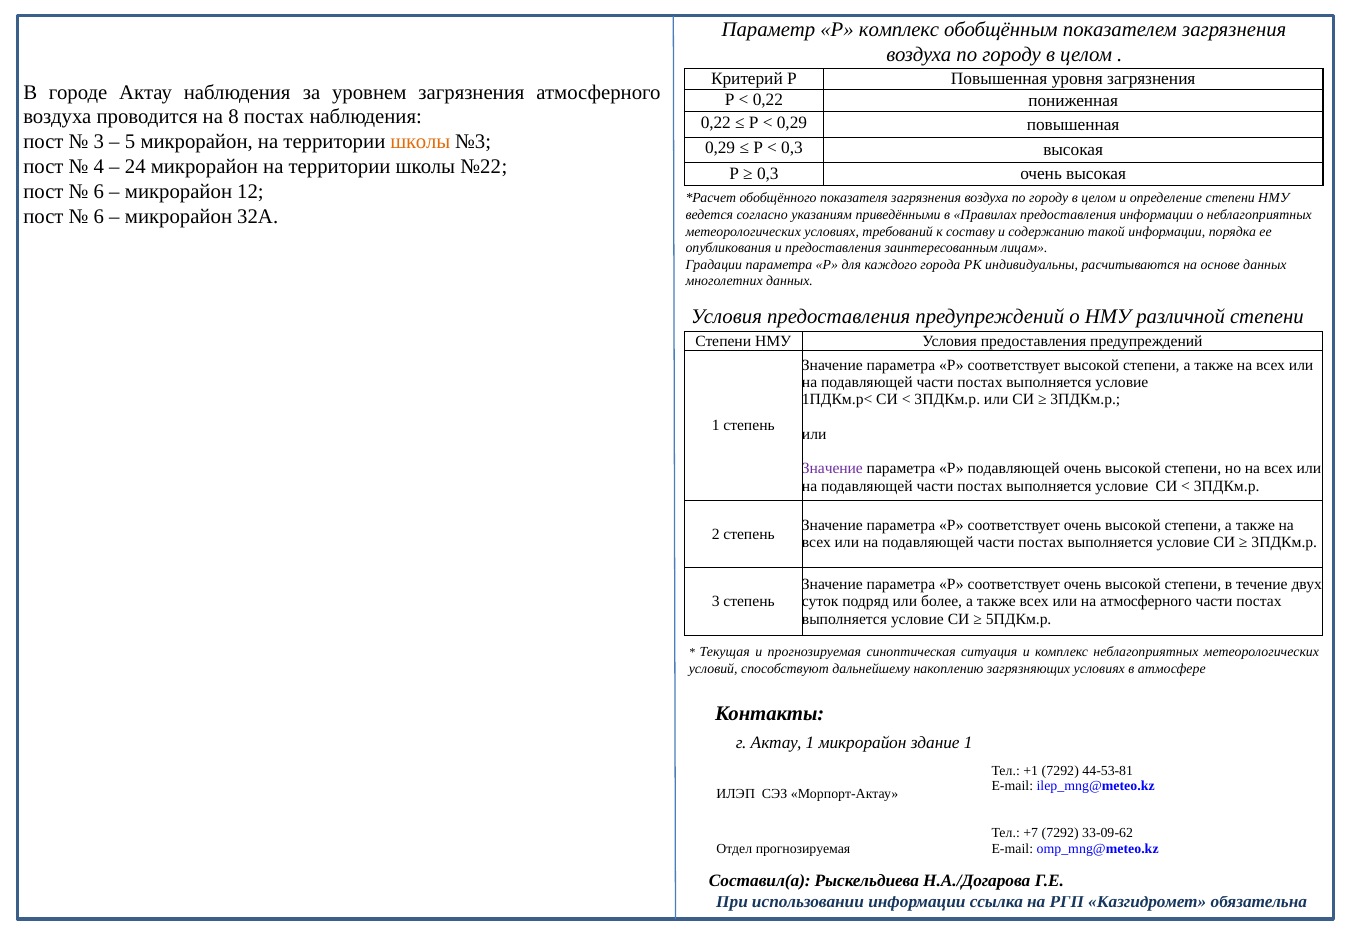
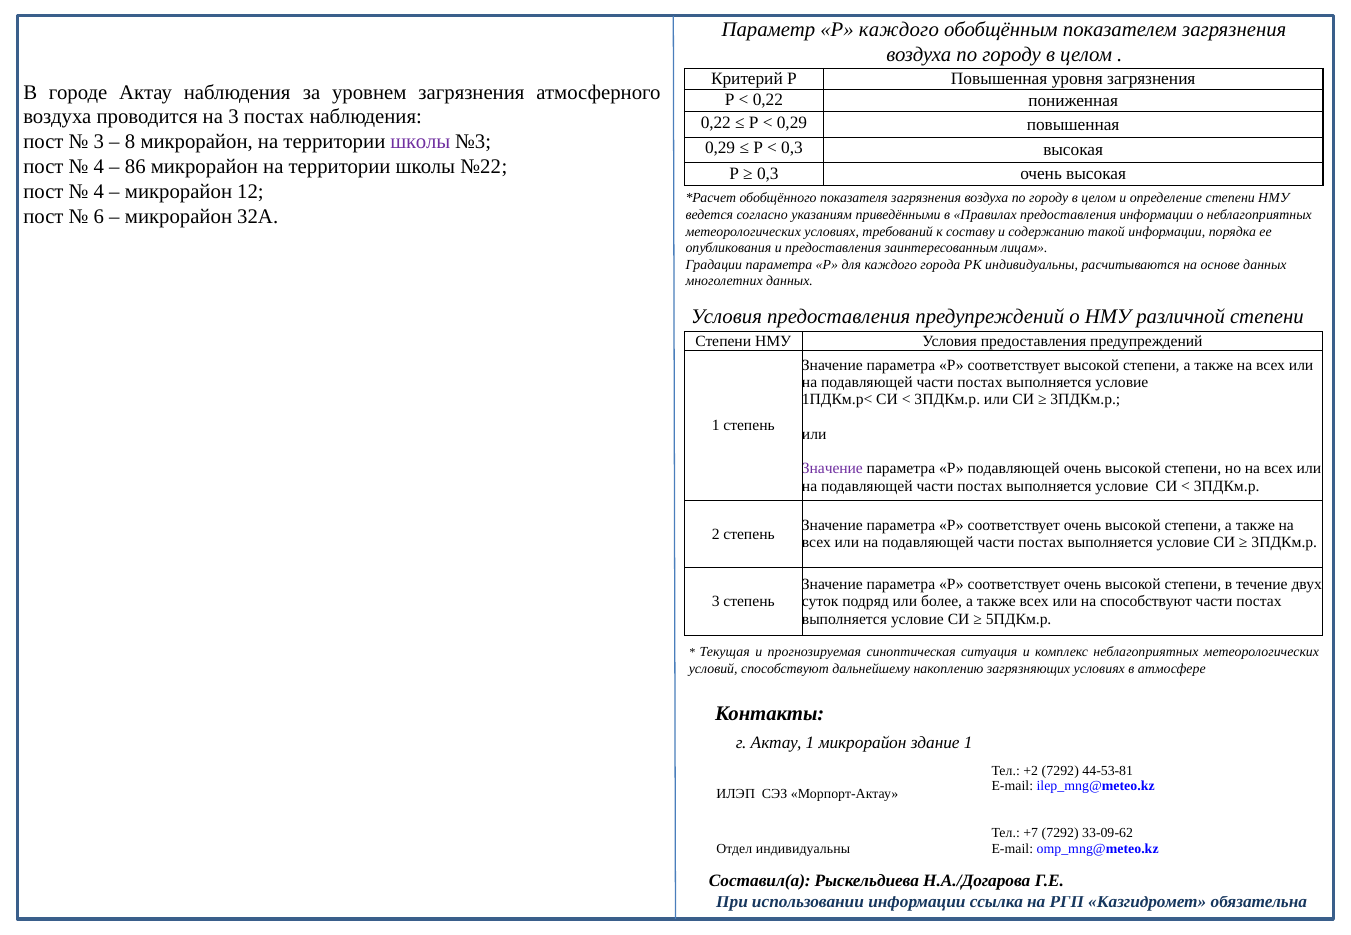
Р комплекс: комплекс -> каждого
на 8: 8 -> 3
5: 5 -> 8
школы at (420, 142) colour: orange -> purple
24: 24 -> 86
6 at (99, 192): 6 -> 4
на атмосферного: атмосферного -> способствуют
+1: +1 -> +2
Отдел прогнозируемая: прогнозируемая -> индивидуальны
